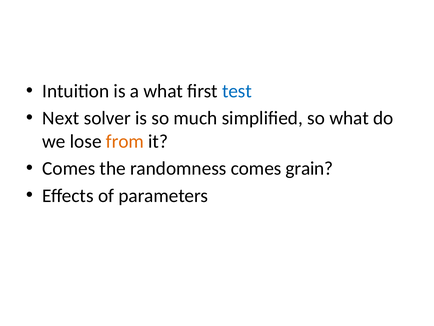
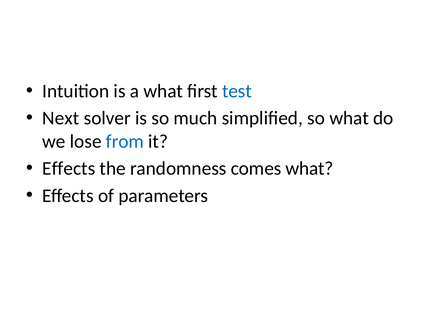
from colour: orange -> blue
Comes at (69, 168): Comes -> Effects
comes grain: grain -> what
